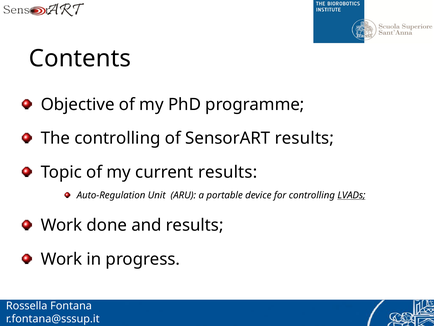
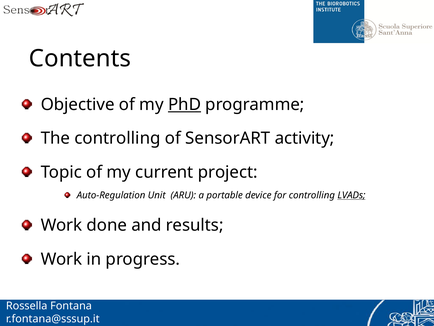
PhD underline: none -> present
SensorART results: results -> activity
current results: results -> project
